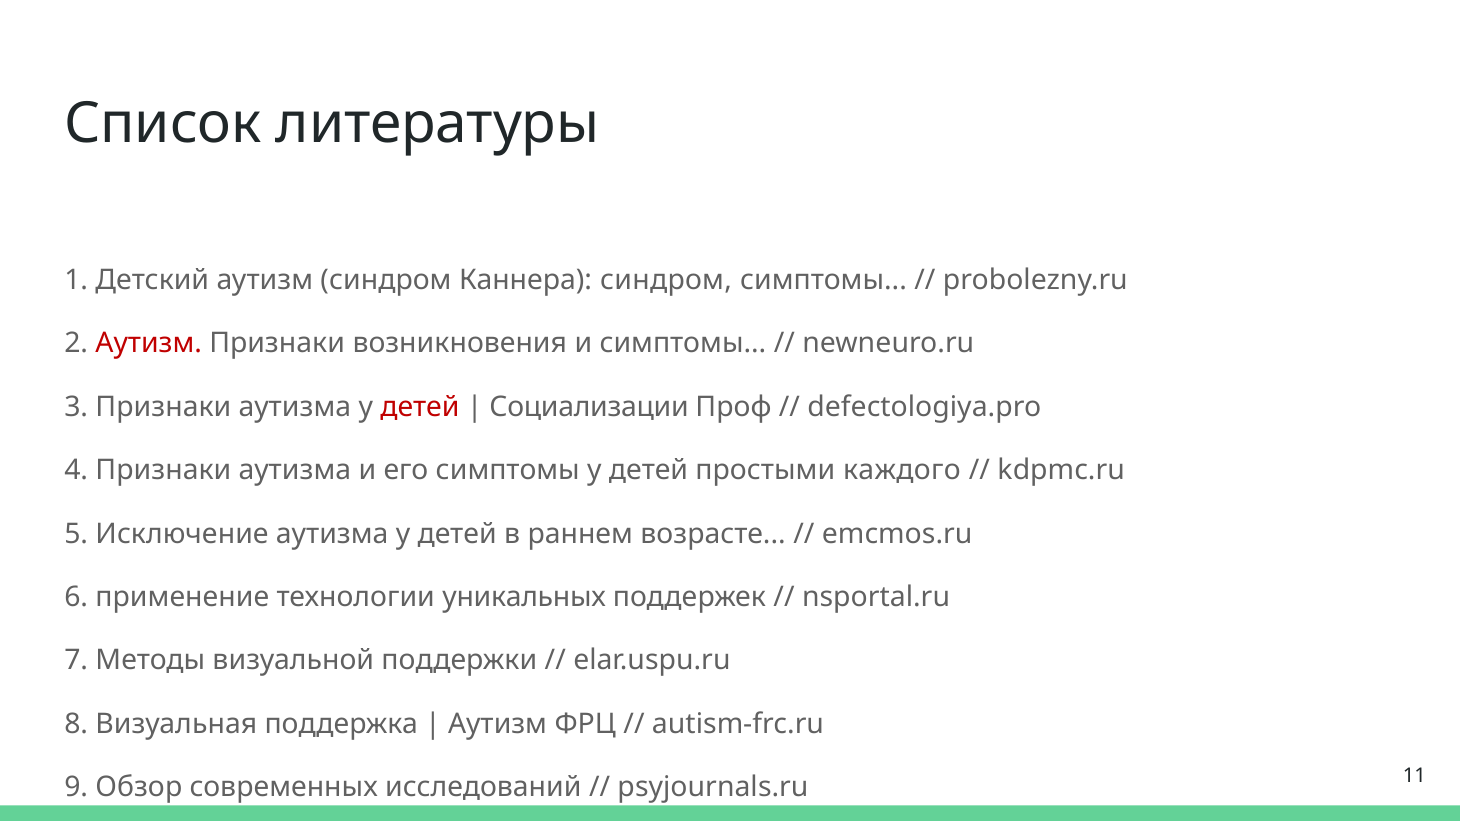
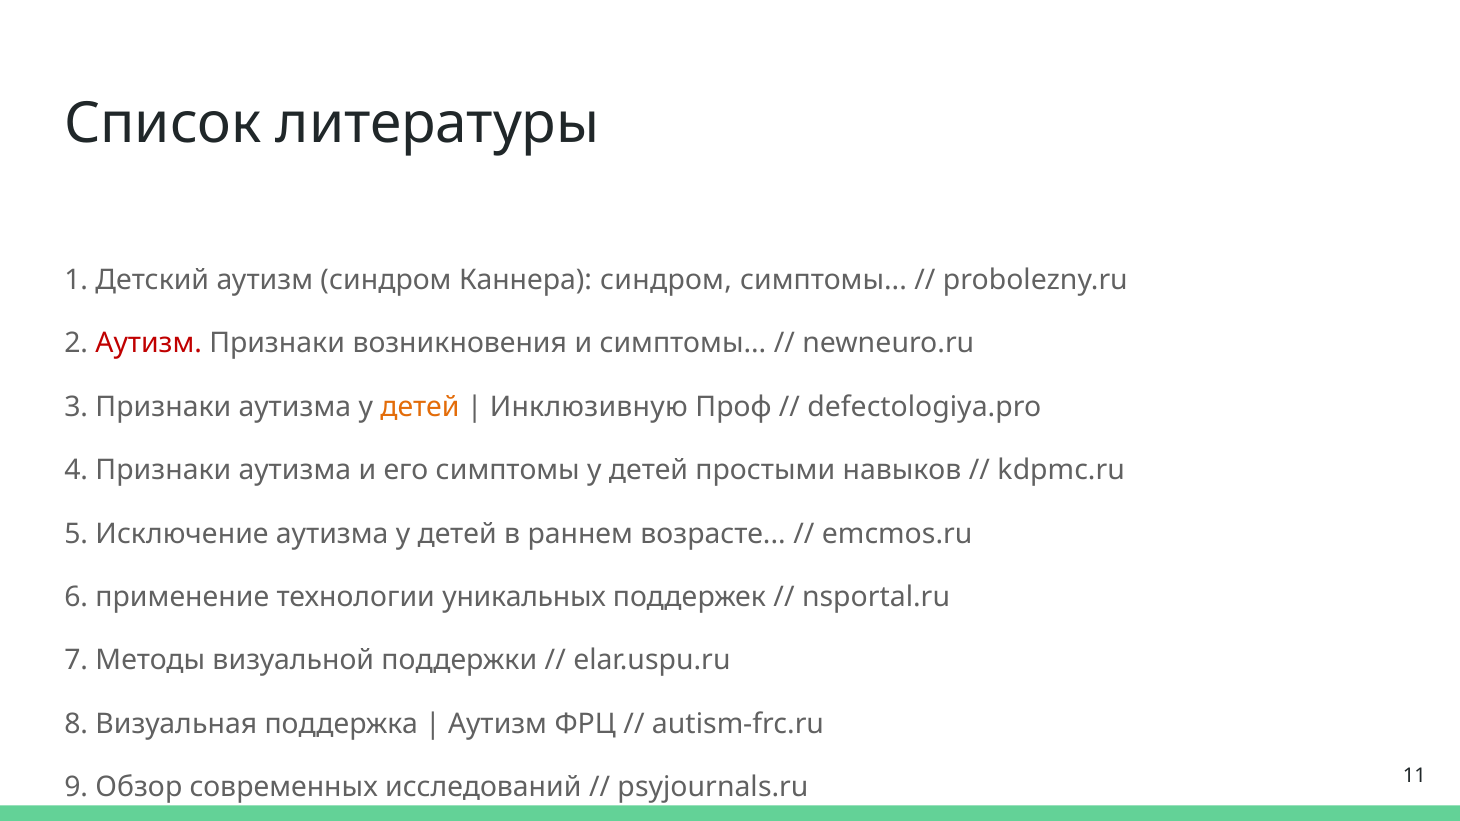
детей at (420, 407) colour: red -> orange
Социализации: Социализации -> Инклюзивную
каждого: каждого -> навыков
